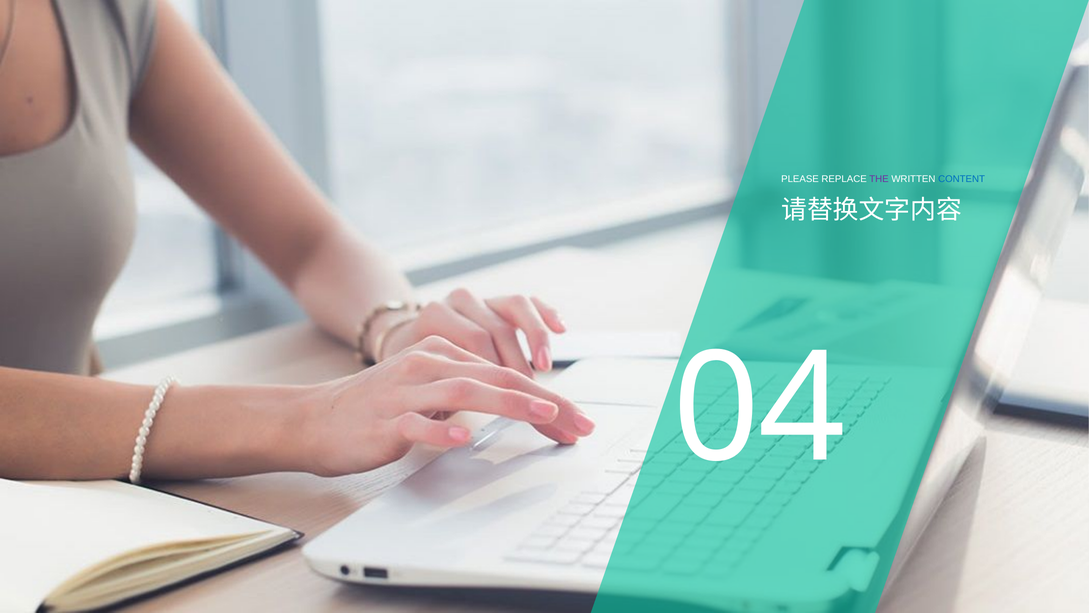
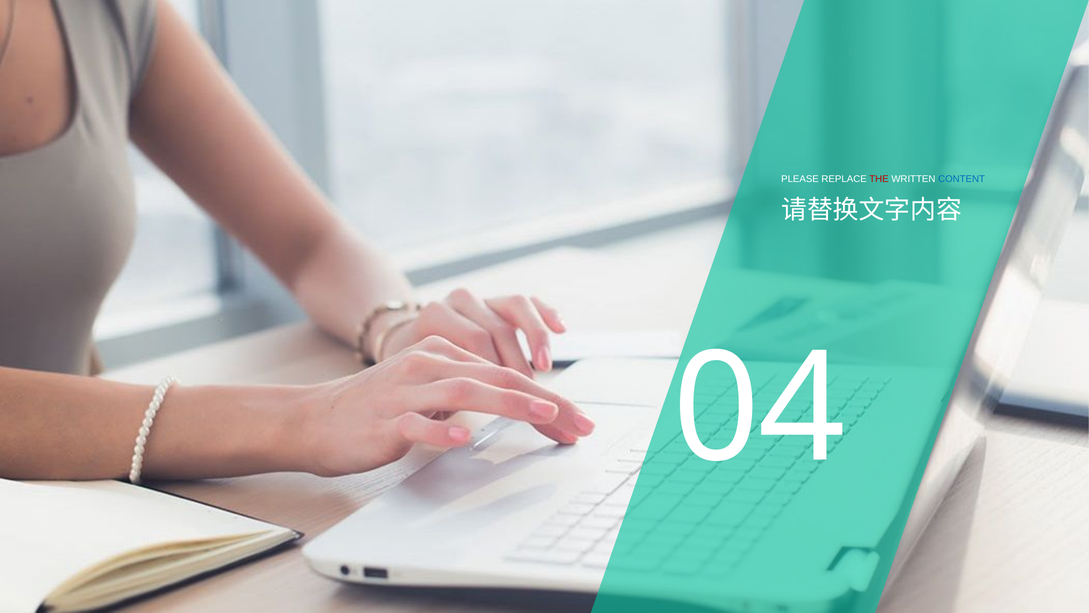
THE colour: purple -> red
